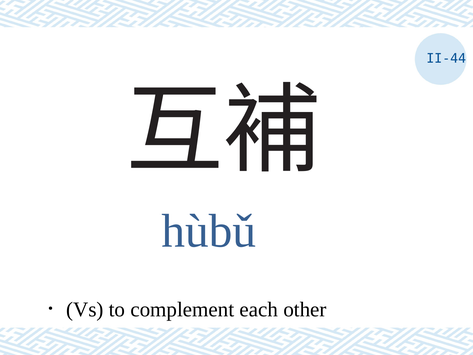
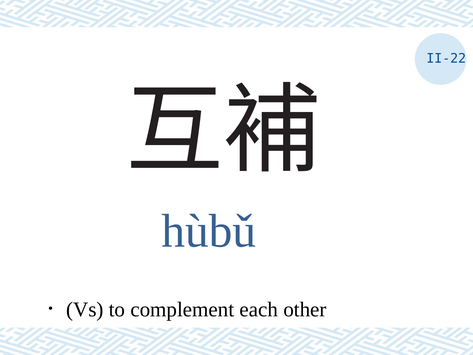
II-44: II-44 -> II-22
